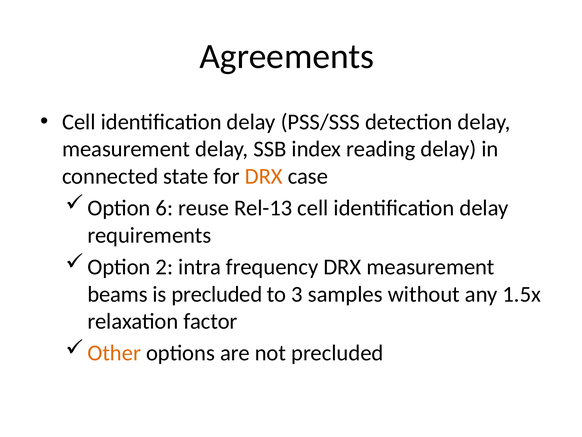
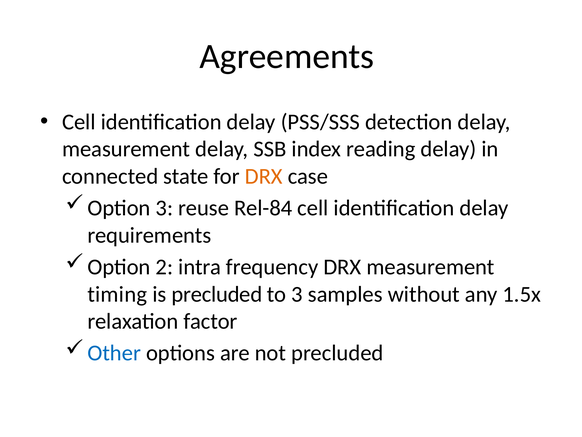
Option 6: 6 -> 3
Rel-13: Rel-13 -> Rel-84
beams: beams -> timing
Other colour: orange -> blue
